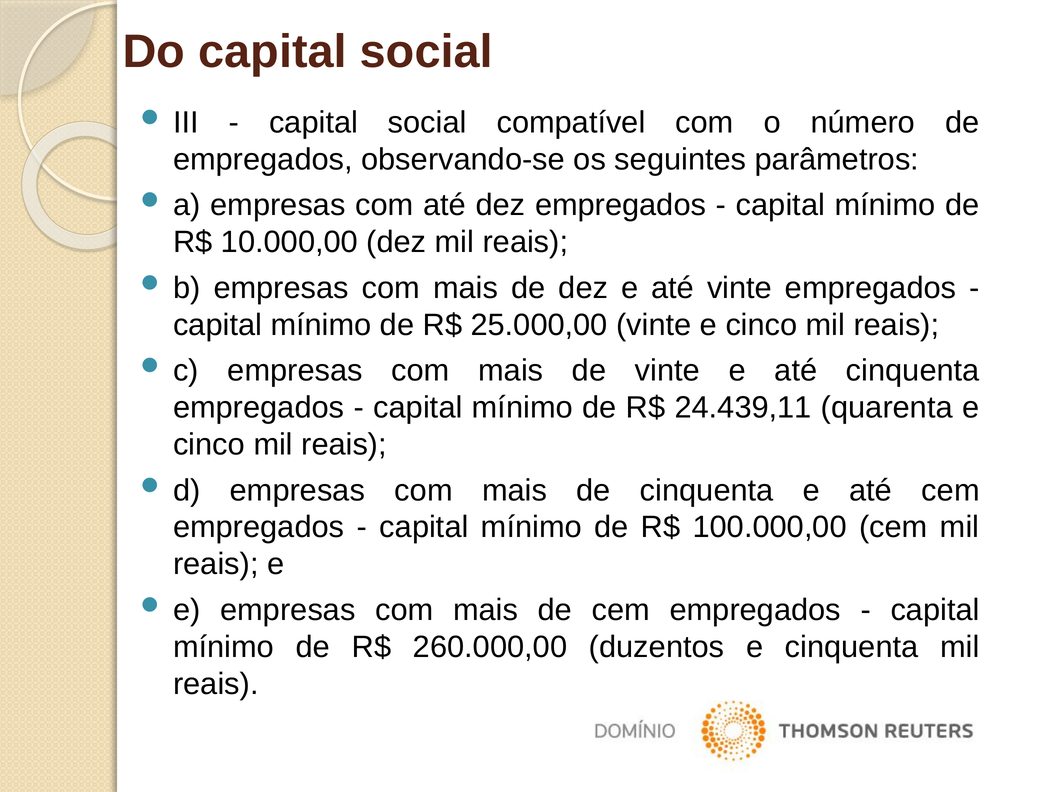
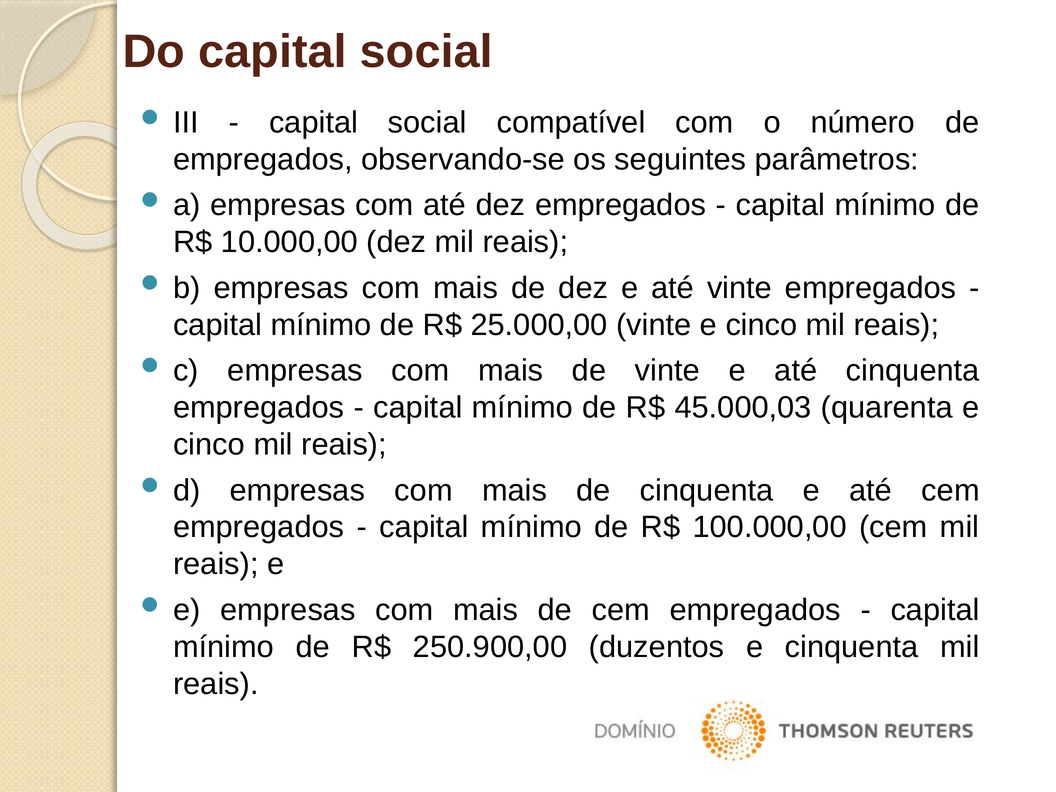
24.439,11: 24.439,11 -> 45.000,03
260.000,00: 260.000,00 -> 250.900,00
